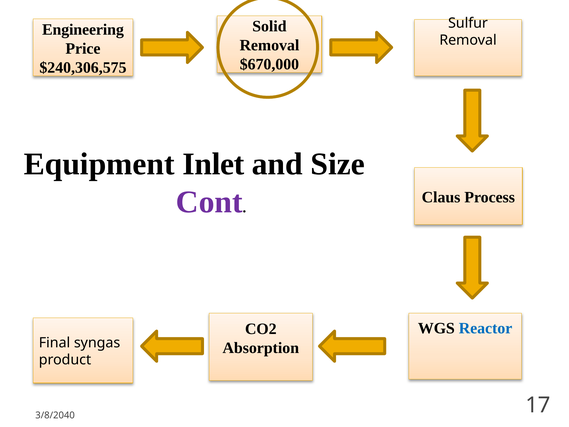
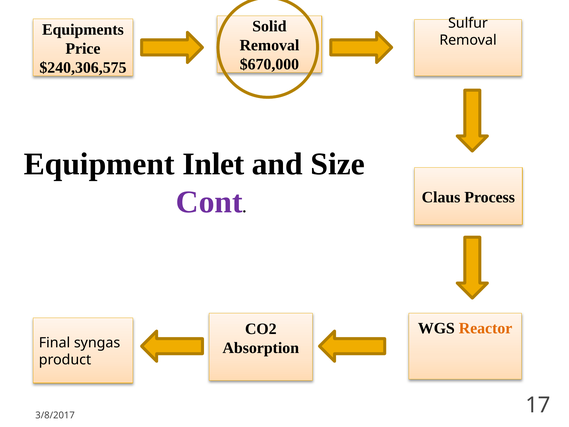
Engineering: Engineering -> Equipments
Reactor colour: blue -> orange
3/8/2040: 3/8/2040 -> 3/8/2017
